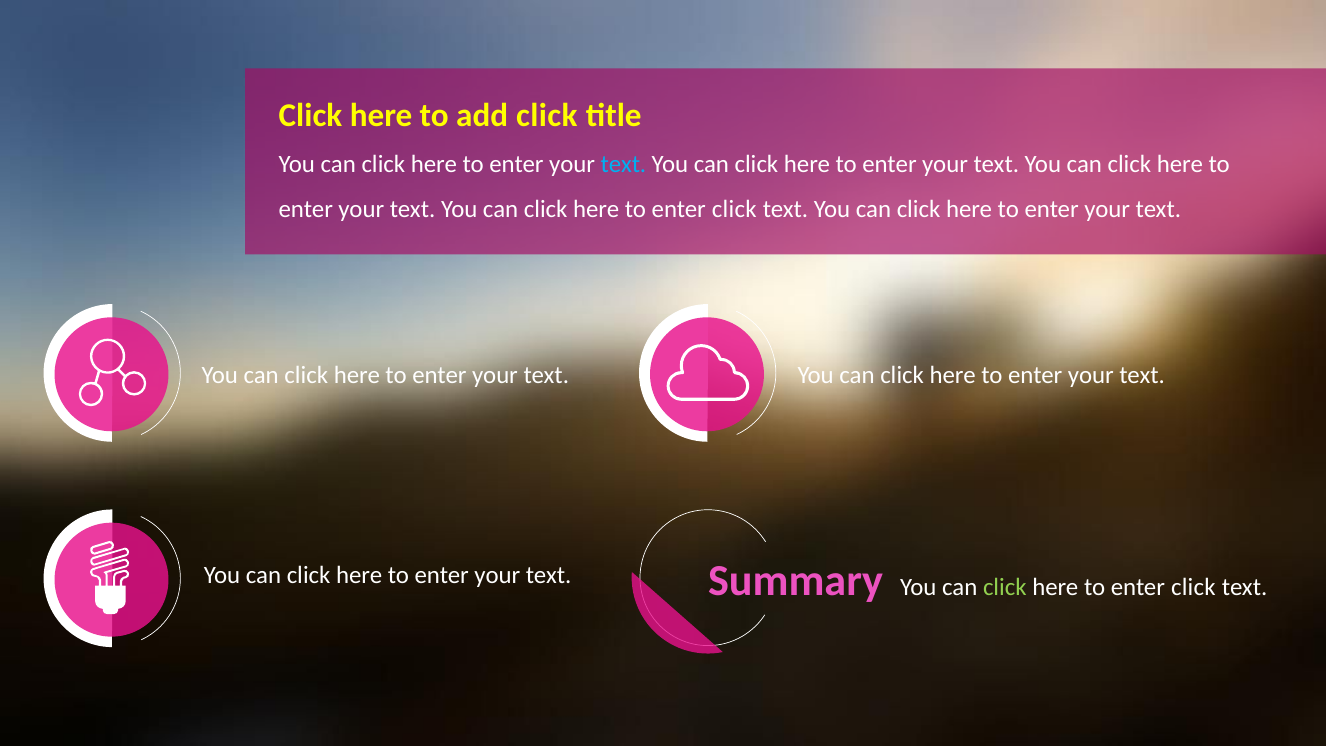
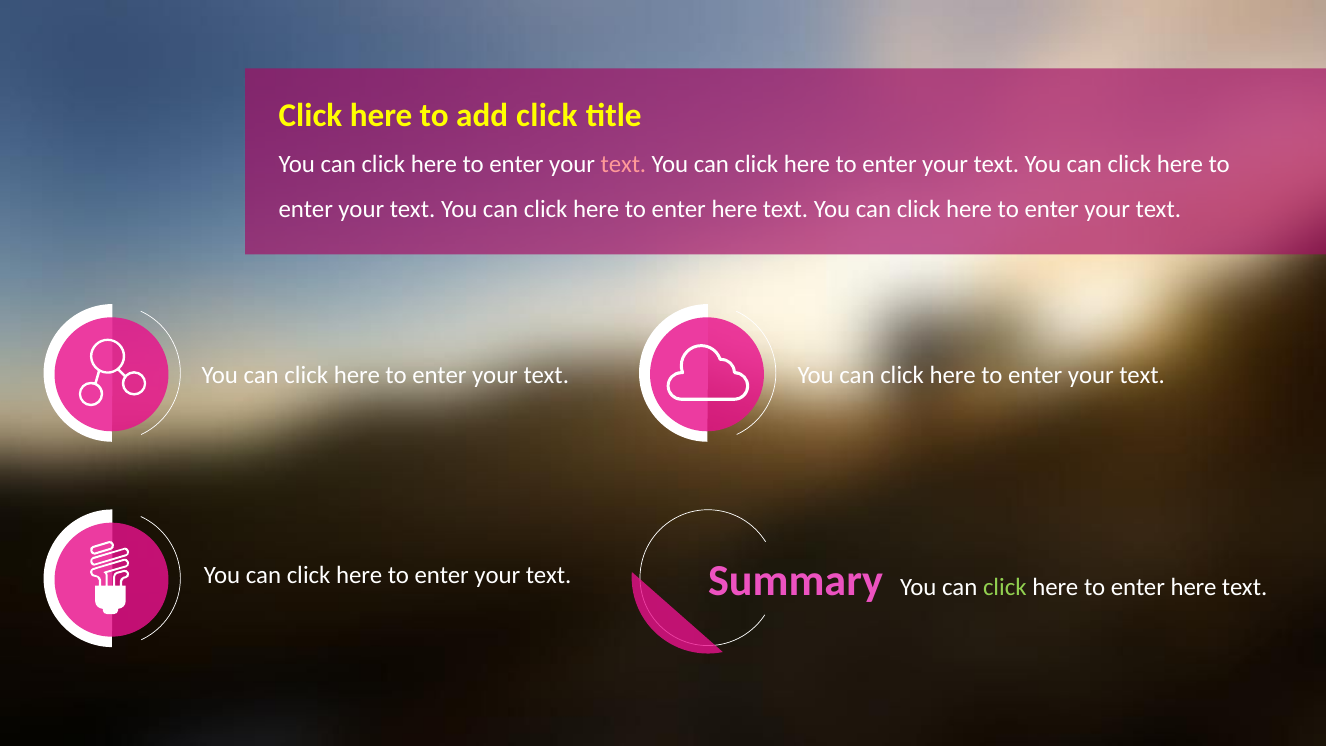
text at (623, 164) colour: light blue -> pink
click at (734, 209): click -> here
click at (1193, 587): click -> here
